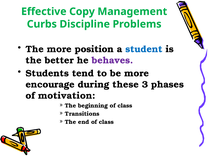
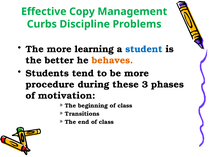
position: position -> learning
behaves colour: purple -> orange
encourage: encourage -> procedure
